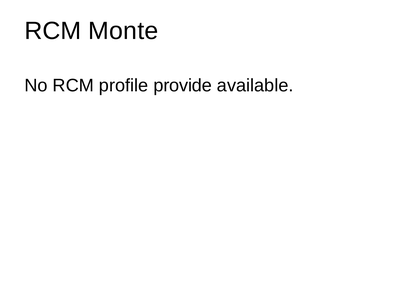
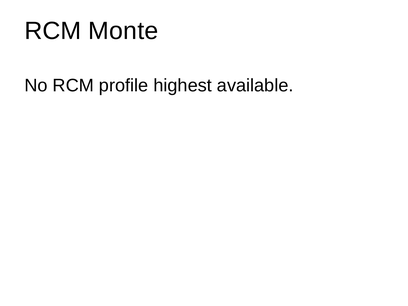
provide: provide -> highest
